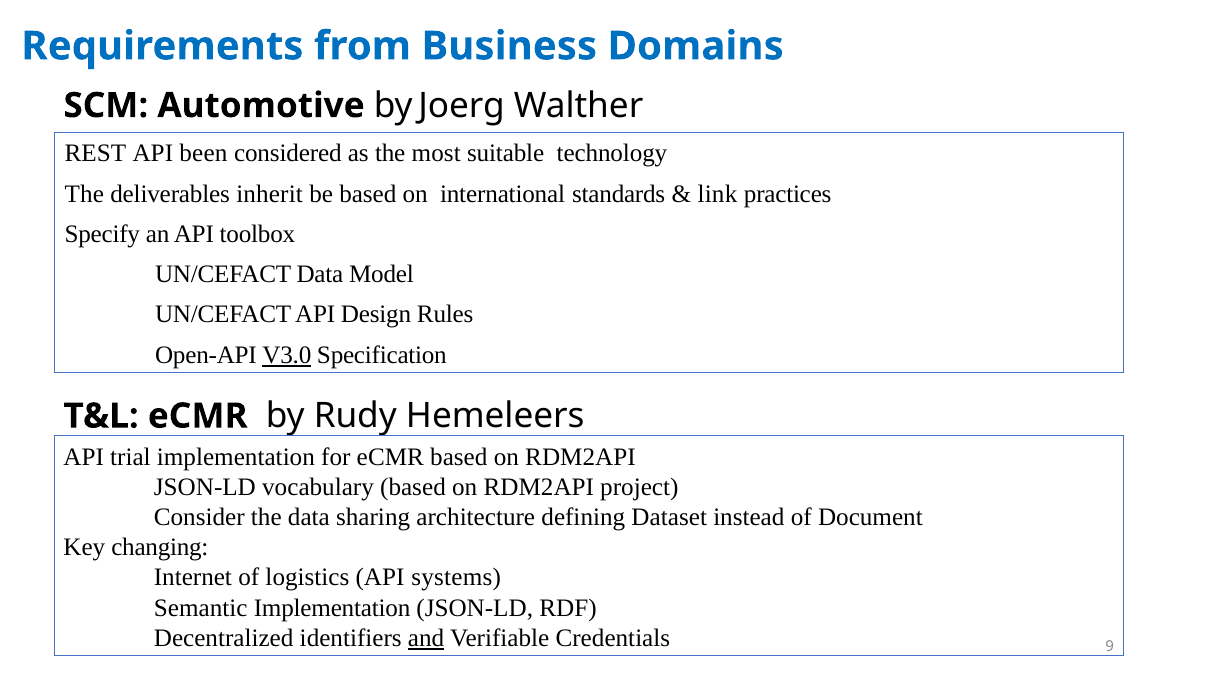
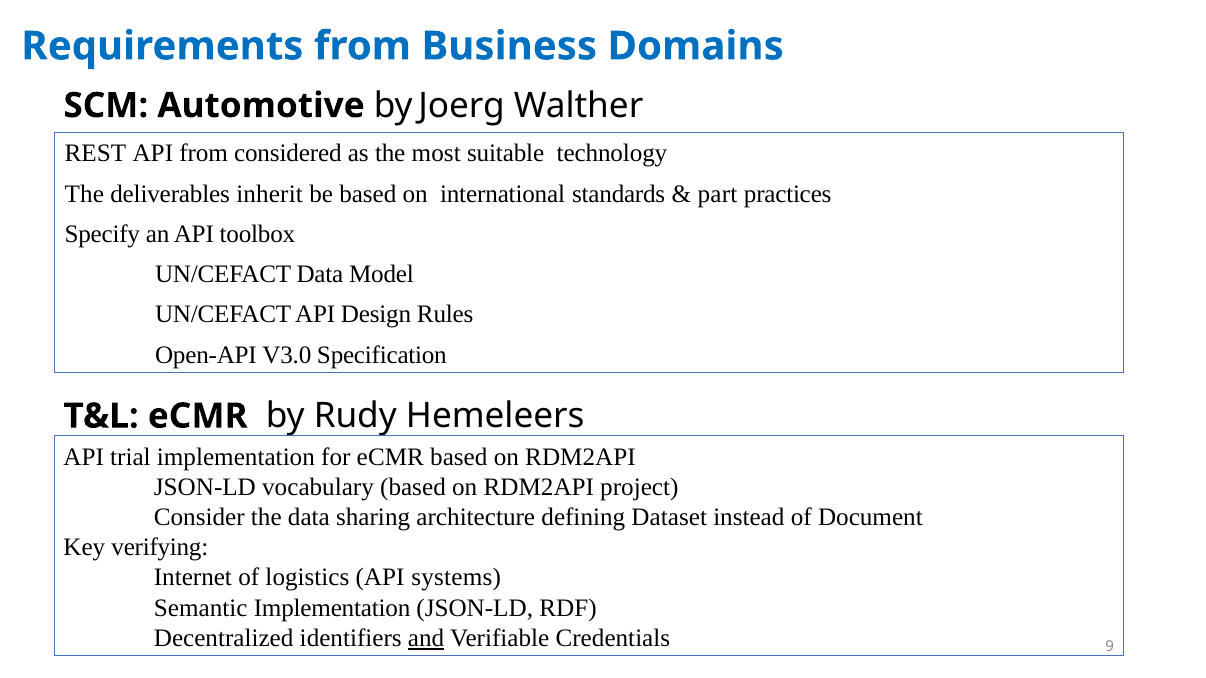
API been: been -> from
link: link -> part
V3.0 underline: present -> none
changing: changing -> verifying
